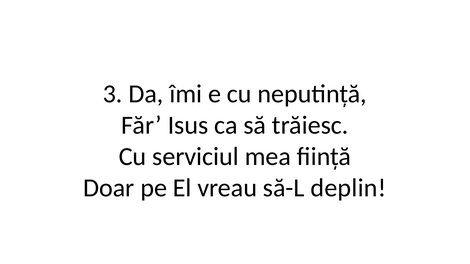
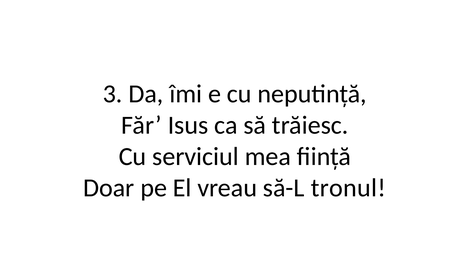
deplin: deplin -> tronul
